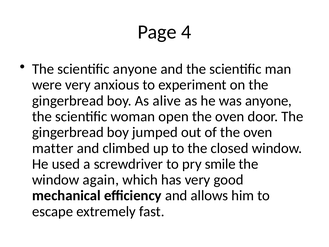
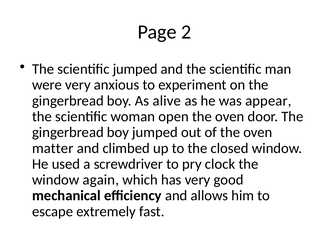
4: 4 -> 2
scientific anyone: anyone -> jumped
was anyone: anyone -> appear
smile: smile -> clock
